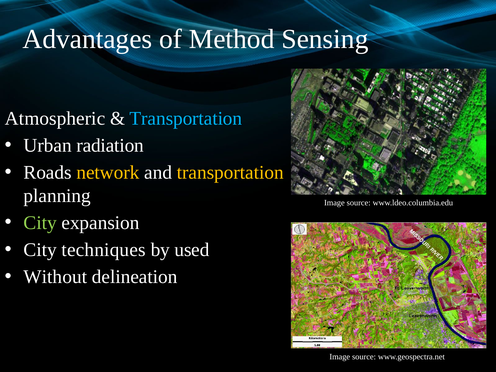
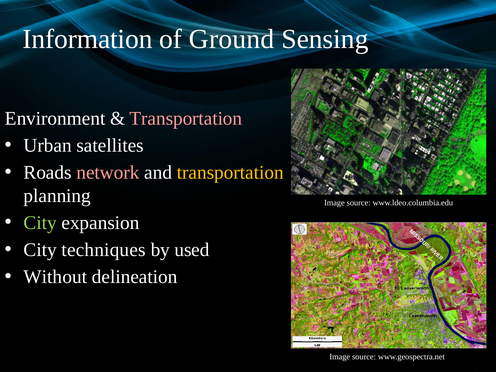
Advantages: Advantages -> Information
Method: Method -> Ground
Atmospheric: Atmospheric -> Environment
Transportation at (186, 118) colour: light blue -> pink
radiation: radiation -> satellites
network colour: yellow -> pink
